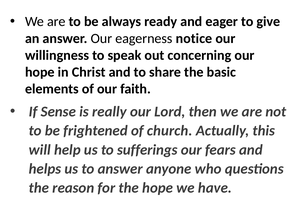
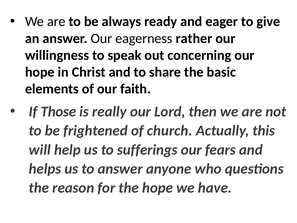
notice: notice -> rather
Sense: Sense -> Those
